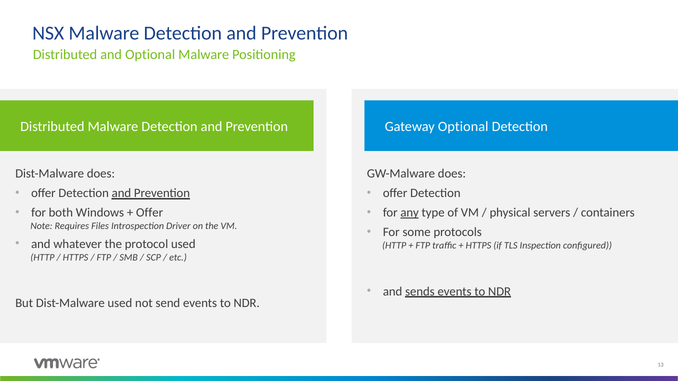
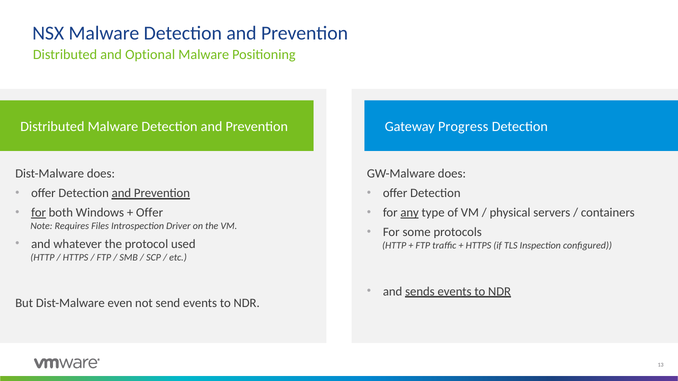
Optional at (463, 127): Optional -> Progress
for at (39, 213) underline: none -> present
Dist-Malware used: used -> even
